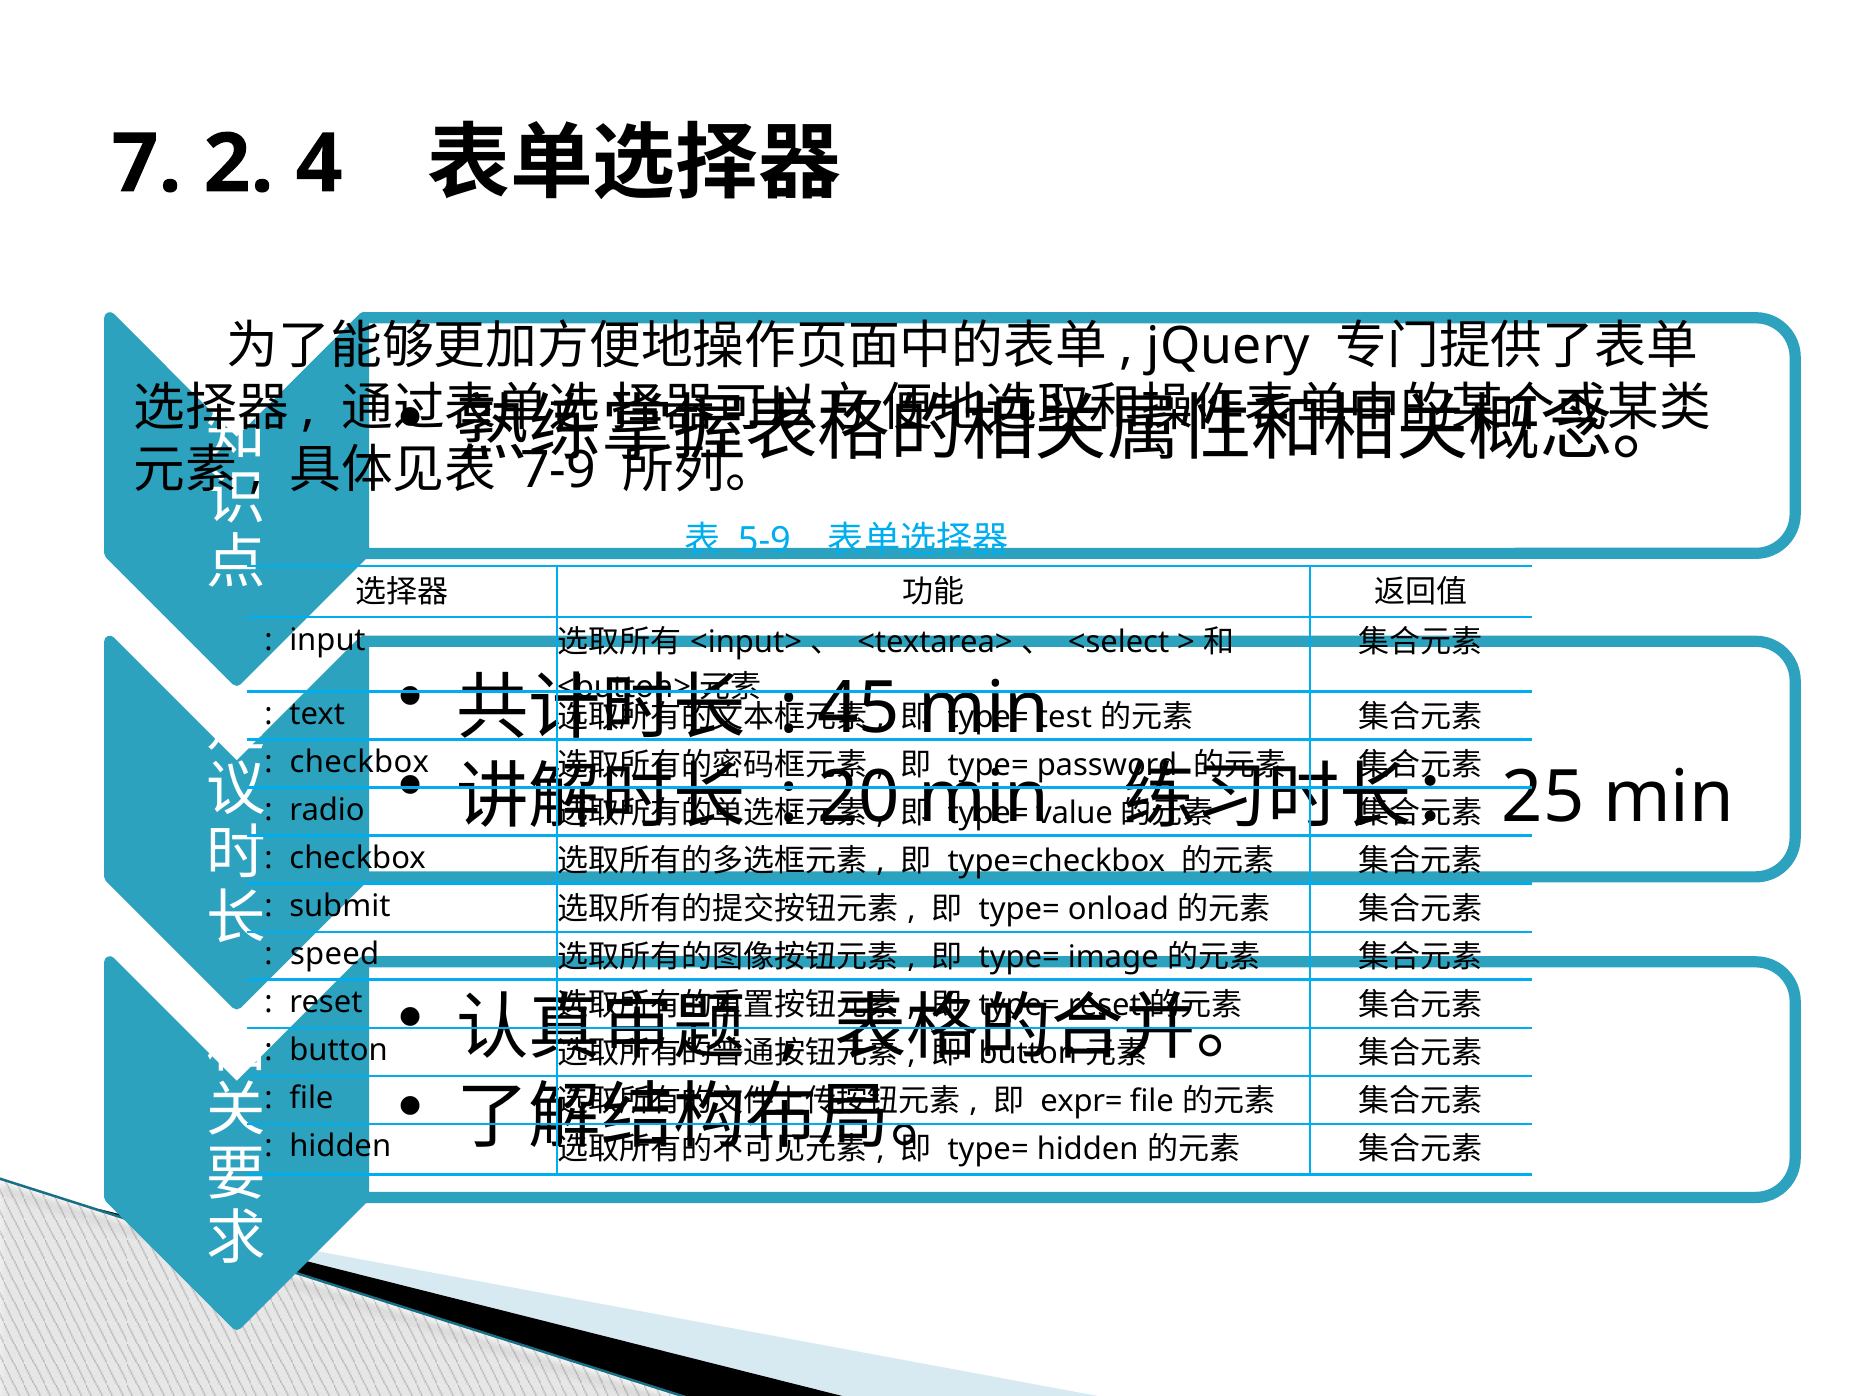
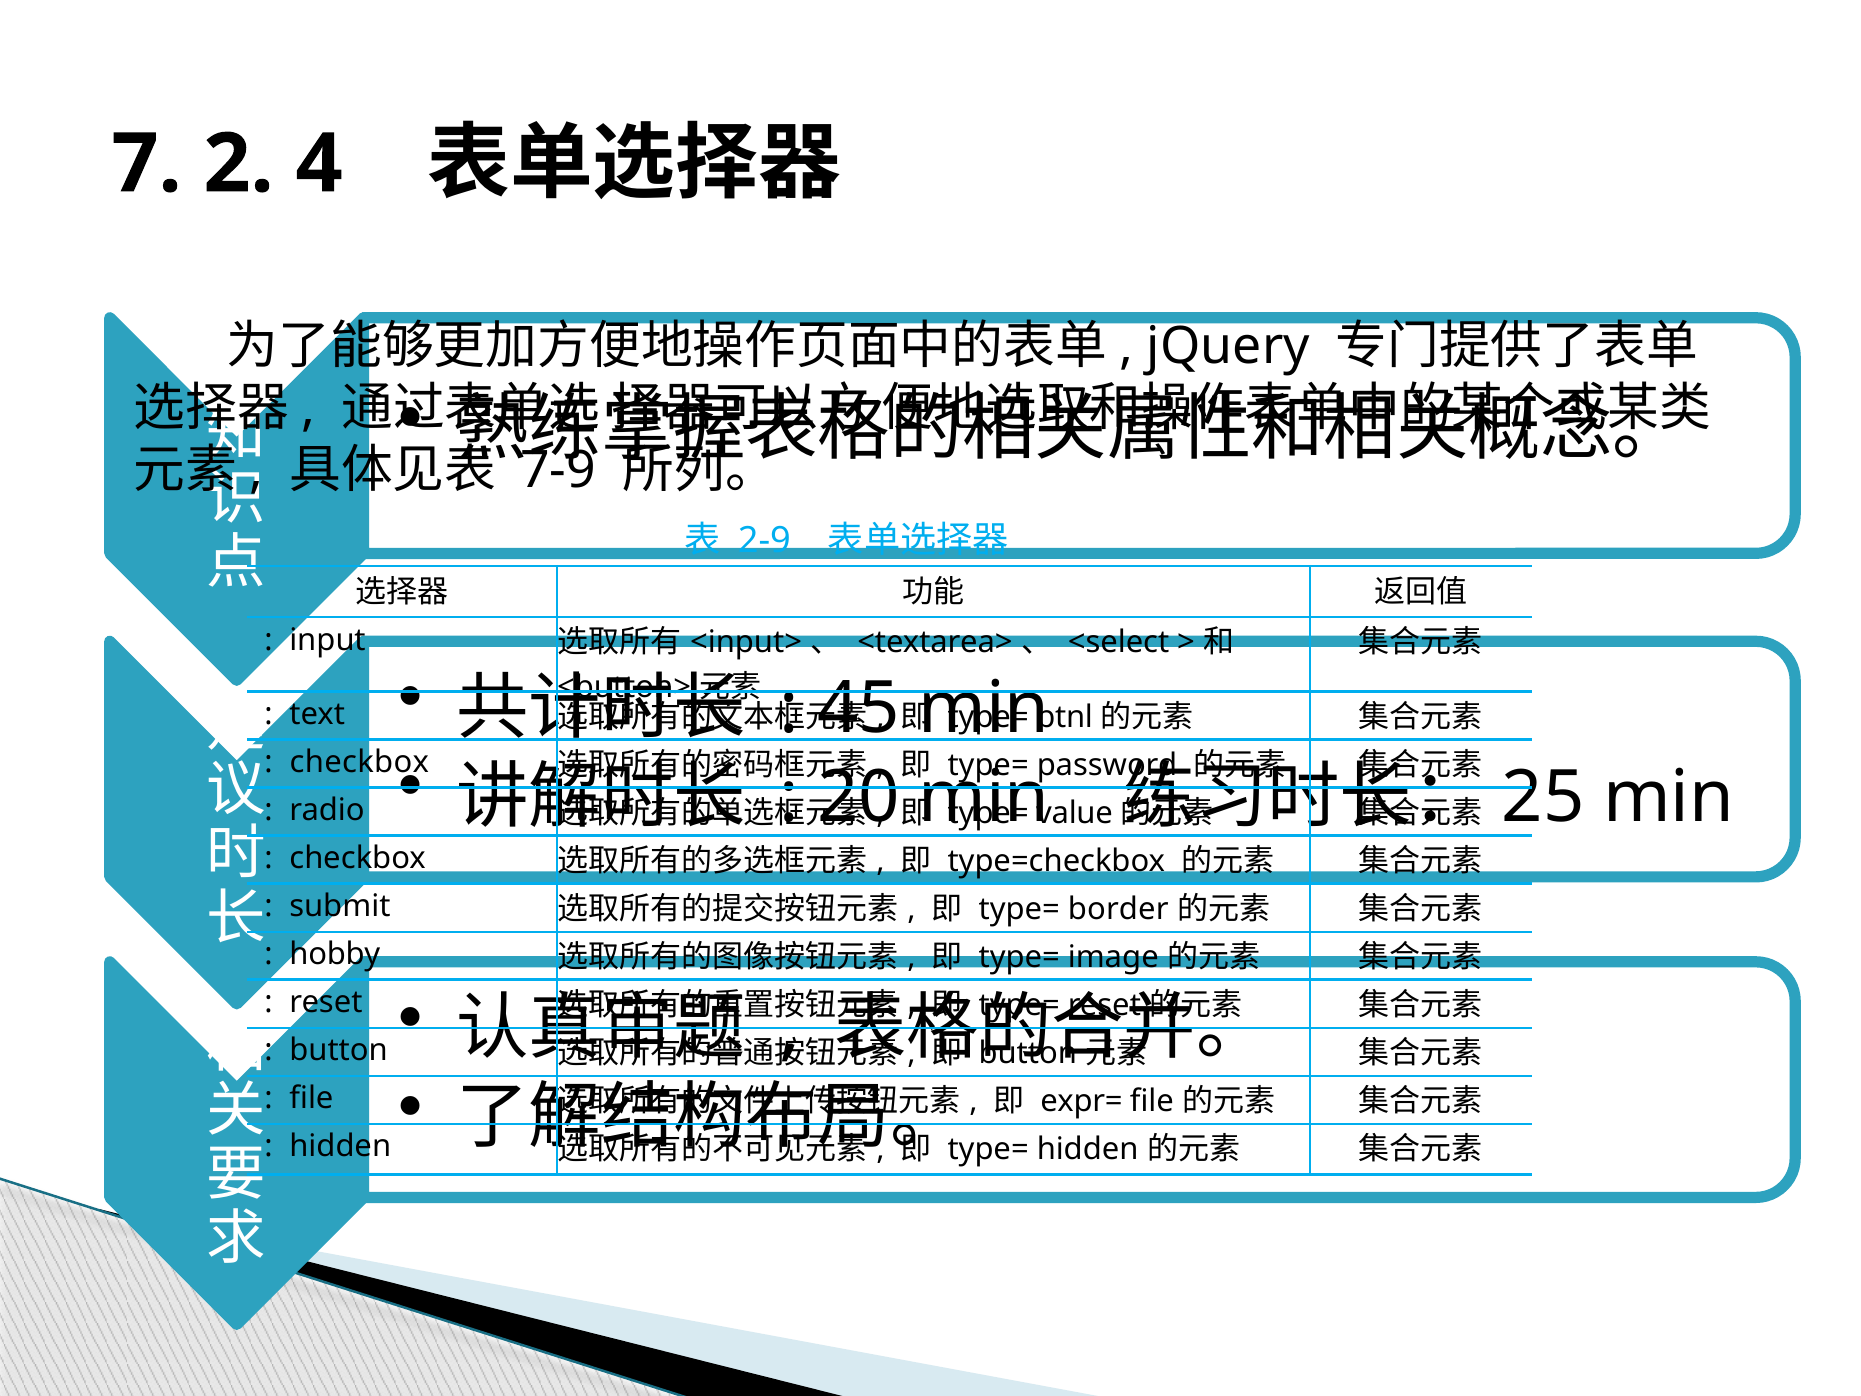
5-9: 5-9 -> 2-9
test: test -> btnl
onload: onload -> border
speed: speed -> hobby
